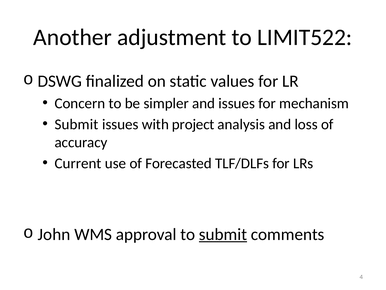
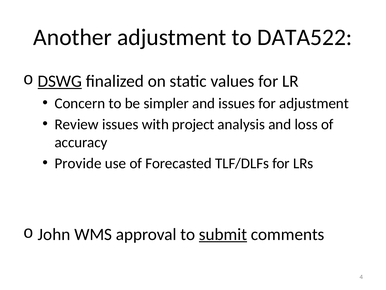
LIMIT522: LIMIT522 -> DATA522
DSWG underline: none -> present
for mechanism: mechanism -> adjustment
Submit at (77, 124): Submit -> Review
Current: Current -> Provide
